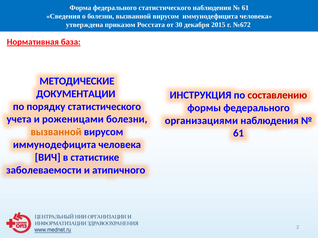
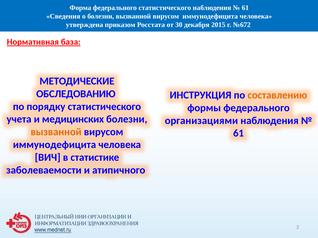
ДОКУМЕНТАЦИИ: ДОКУМЕНТАЦИИ -> ОБСЛЕДОВАНИЮ
составлению colour: red -> orange
роженицами: роженицами -> медицинских
